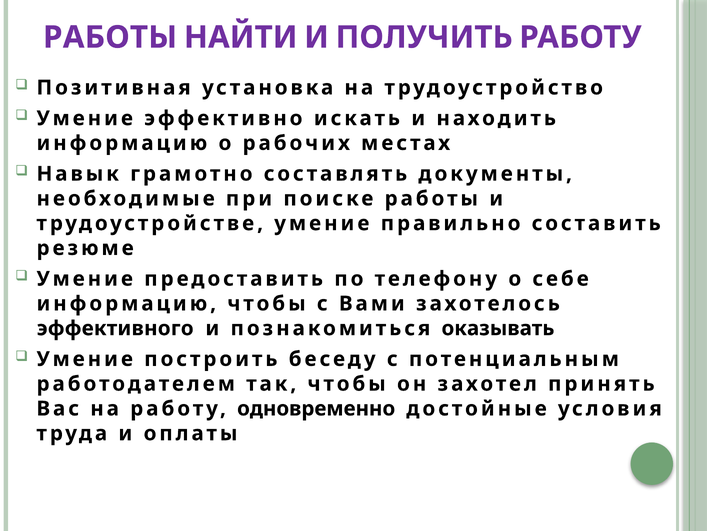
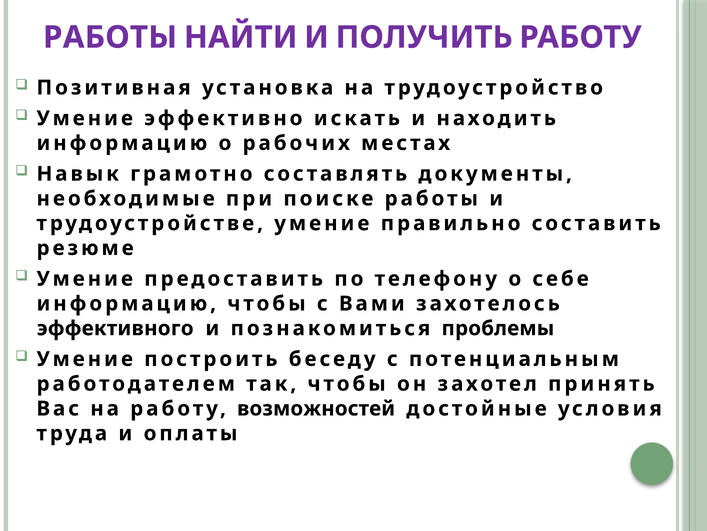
оказывать: оказывать -> проблемы
одновременно: одновременно -> возможностей
